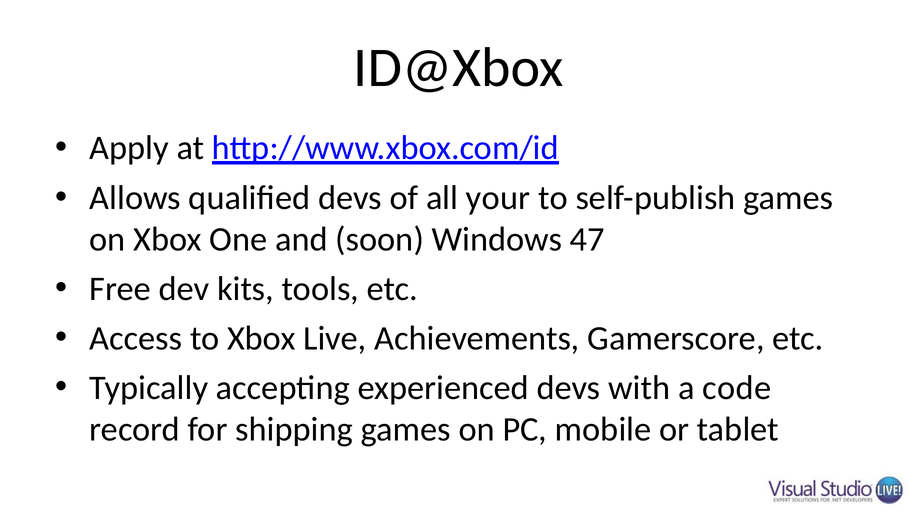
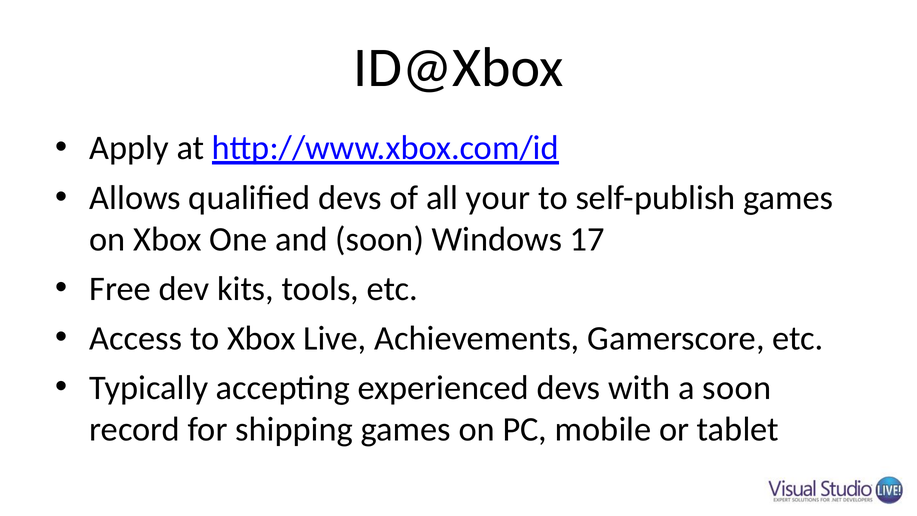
47: 47 -> 17
a code: code -> soon
